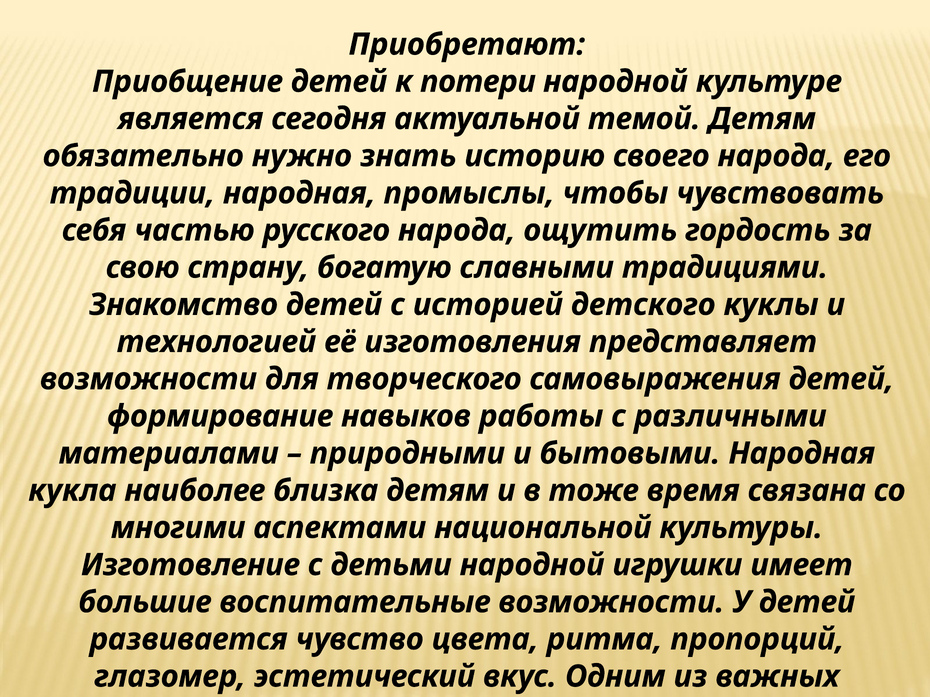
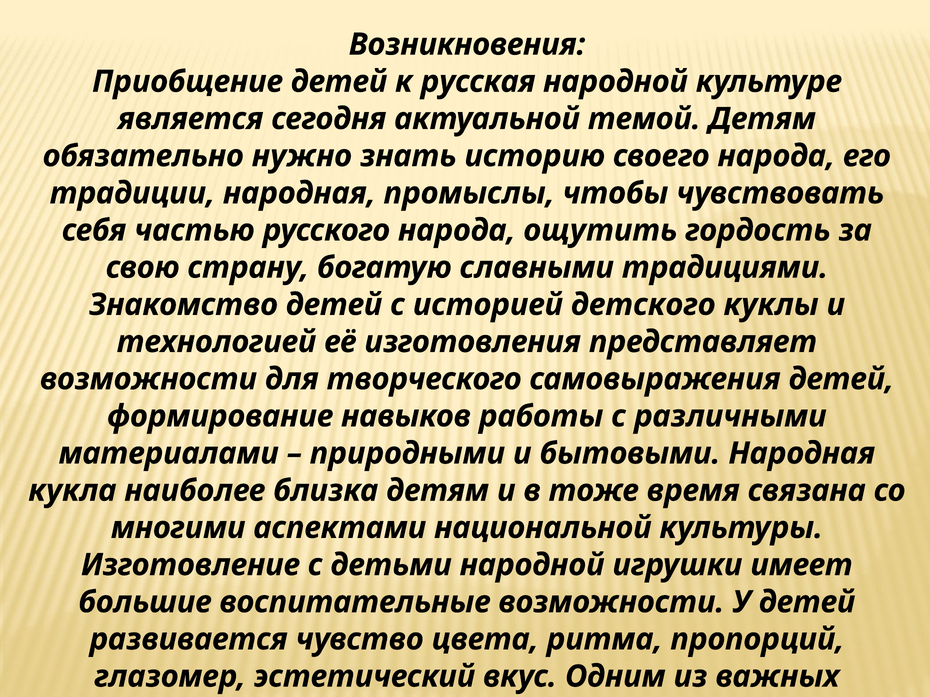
Приобретают at (467, 45): Приобретают -> Возникновения
потери: потери -> русская
